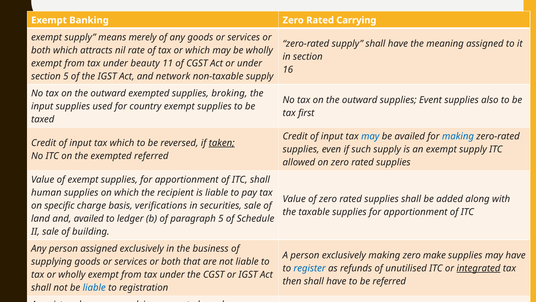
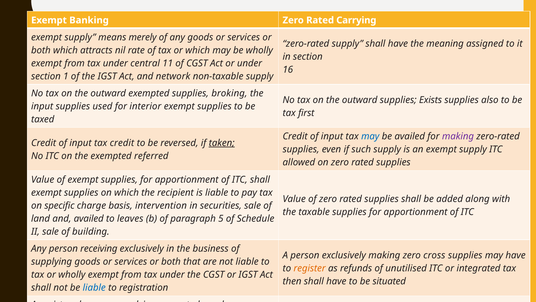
beauty: beauty -> central
section 5: 5 -> 1
Event: Event -> Exists
country: country -> interior
making at (458, 136) colour: blue -> purple
tax which: which -> credit
human at (46, 192): human -> exempt
verifications: verifications -> intervention
ledger: ledger -> leaves
person assigned: assigned -> receiving
make: make -> cross
register colour: blue -> orange
integrated underline: present -> none
be referred: referred -> situated
